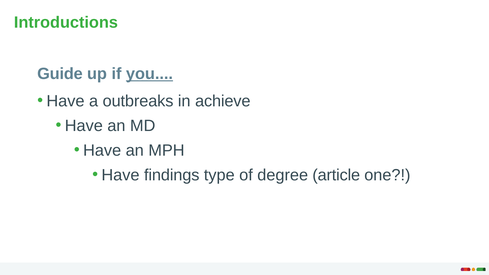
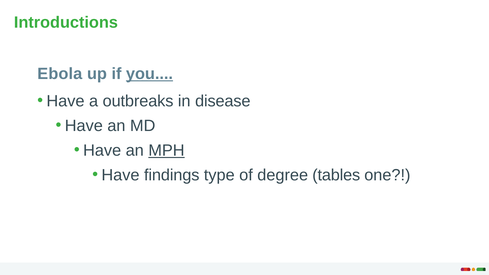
Guide: Guide -> Ebola
achieve: achieve -> disease
MPH underline: none -> present
article: article -> tables
